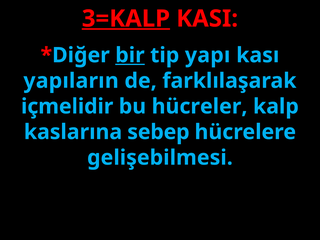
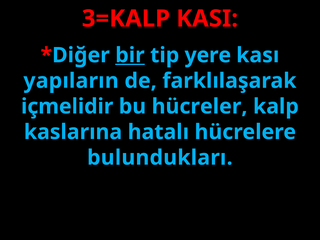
3=KALP underline: present -> none
yapı: yapı -> yere
sebep: sebep -> hatalı
gelişebilmesi: gelişebilmesi -> bulundukları
